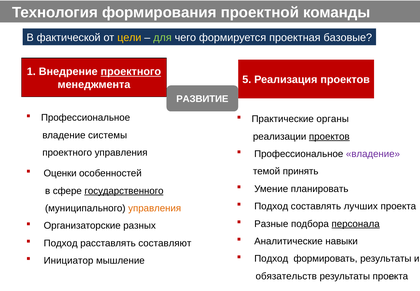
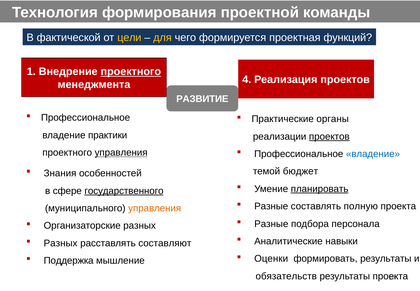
для colour: light green -> yellow
базовые: базовые -> функций
5: 5 -> 4
системы: системы -> практики
управления at (121, 153) underline: none -> present
владение at (373, 154) colour: purple -> blue
принять: принять -> бюджет
Оценки: Оценки -> Знания
планировать underline: none -> present
Подход at (271, 206): Подход -> Разные
лучших: лучших -> полную
персонала underline: present -> none
Подход at (61, 243): Подход -> Разных
Подход at (271, 259): Подход -> Оценки
Инициатор: Инициатор -> Поддержка
